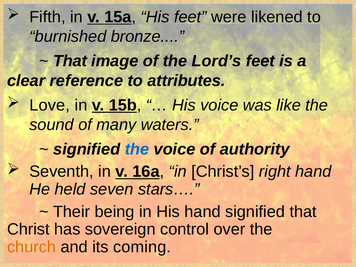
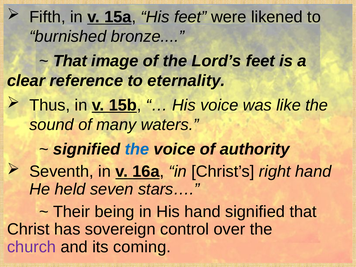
attributes: attributes -> eternality
Love: Love -> Thus
church colour: orange -> purple
